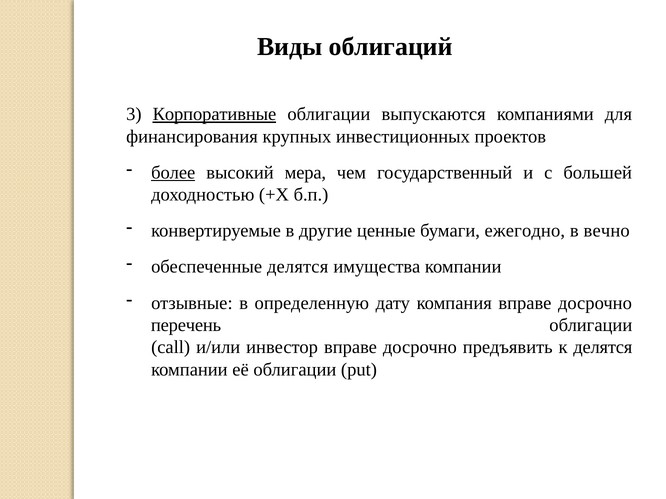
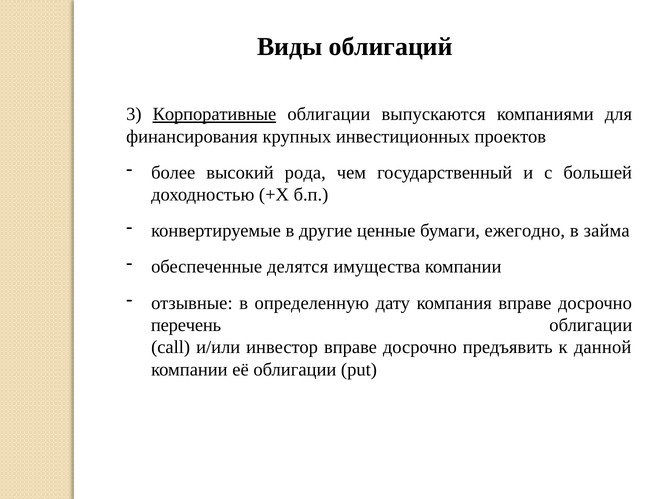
более underline: present -> none
мера: мера -> рода
вечно: вечно -> займа
к делятся: делятся -> данной
